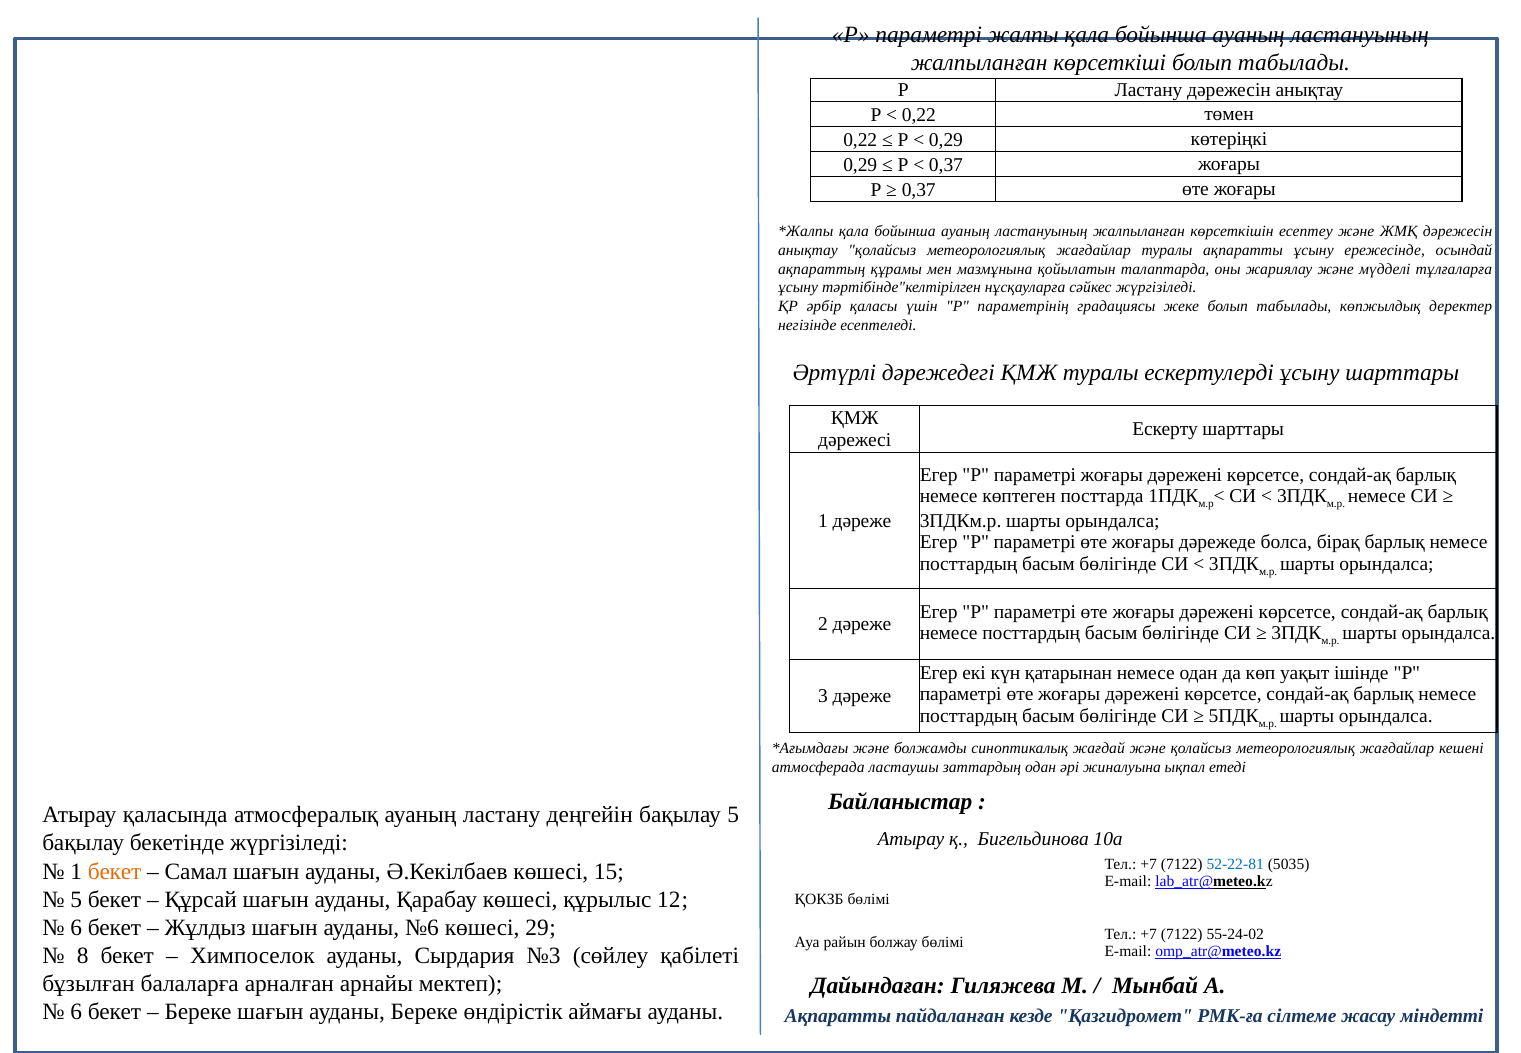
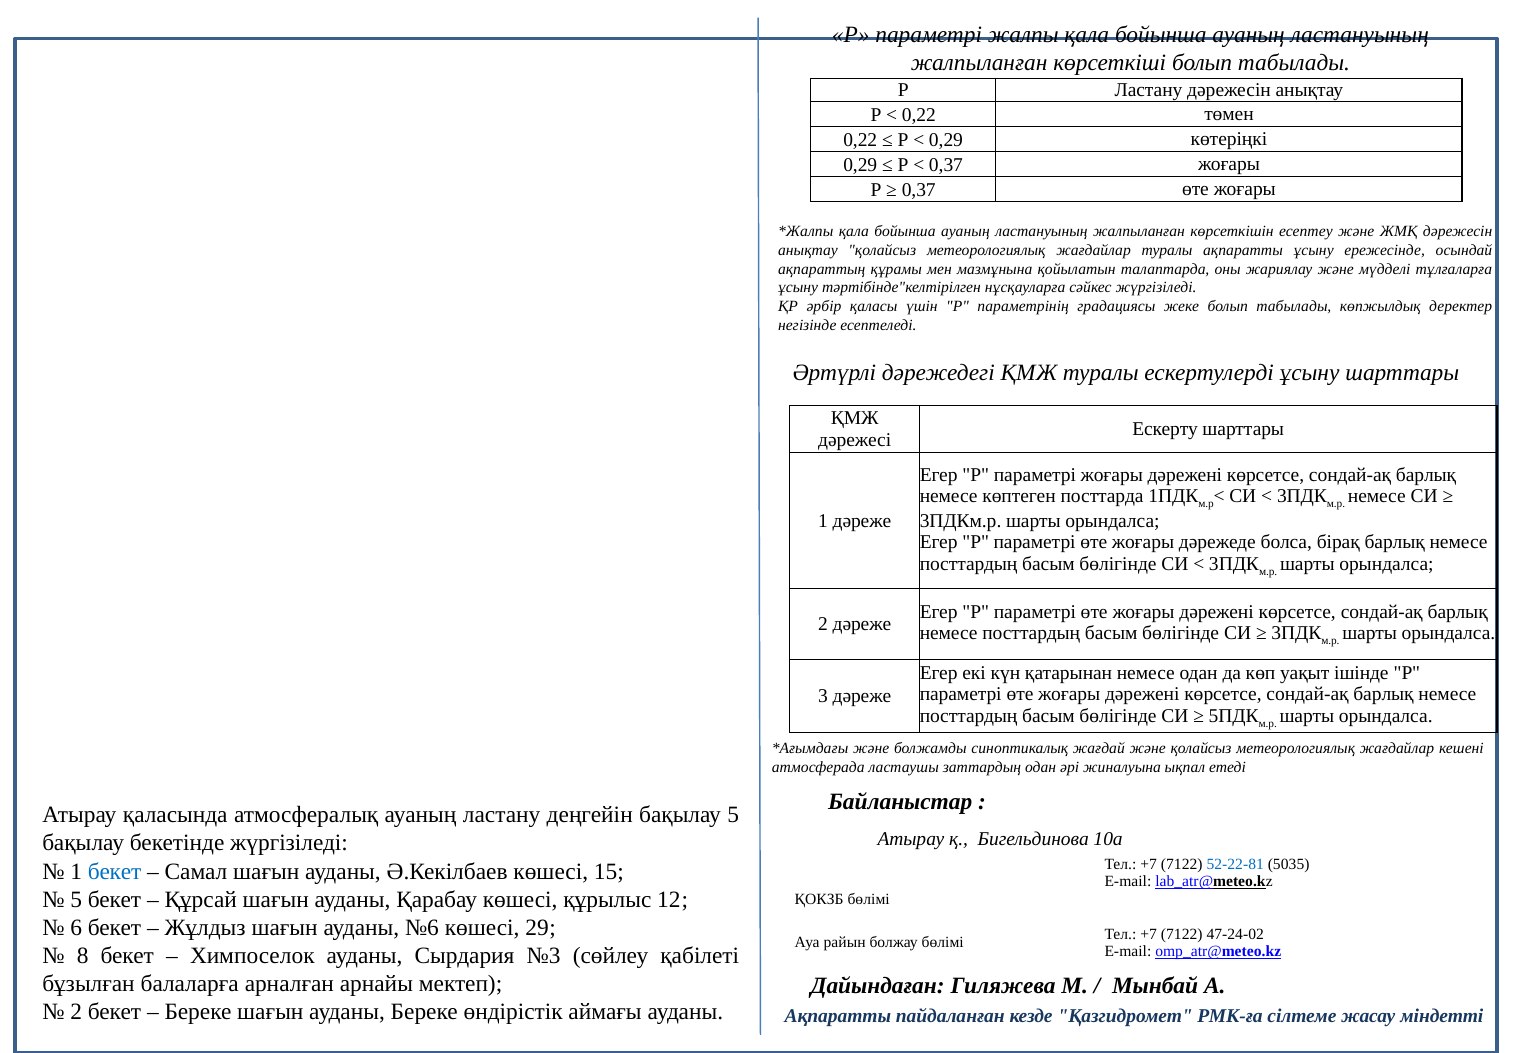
бекет at (115, 871) colour: orange -> blue
55-24-02: 55-24-02 -> 47-24-02
6 at (76, 1012): 6 -> 2
